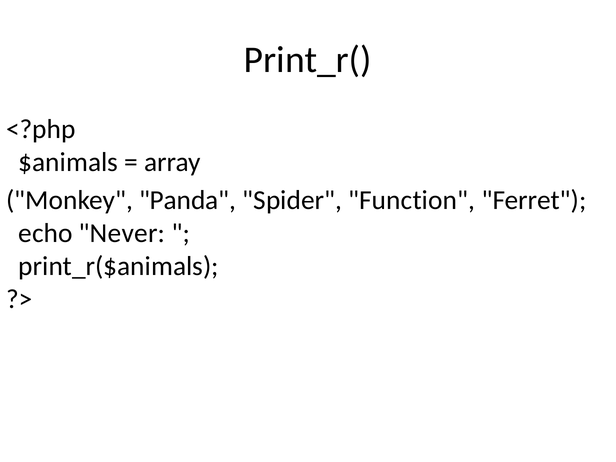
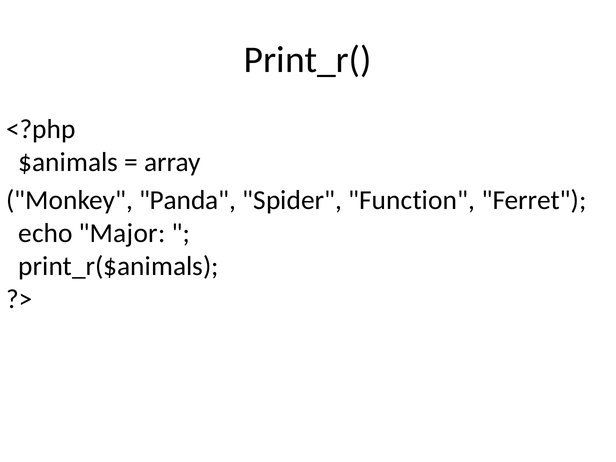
Never: Never -> Major
